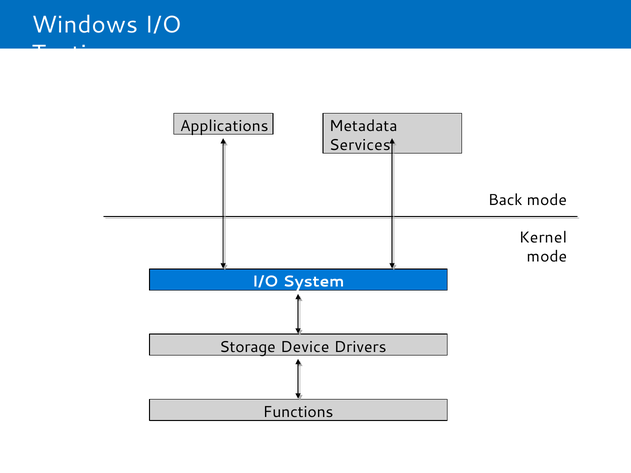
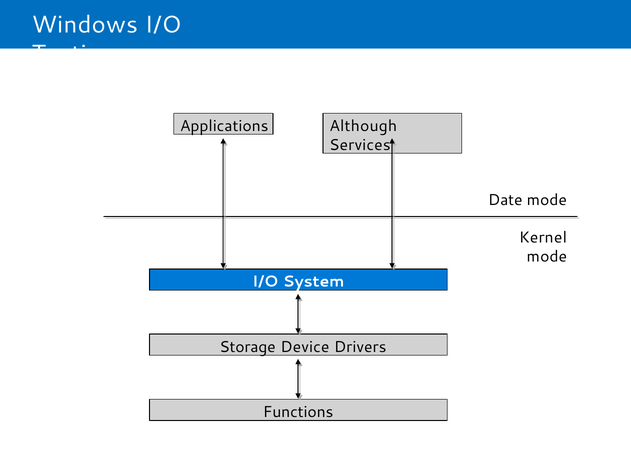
Metadata: Metadata -> Although
Back: Back -> Date
